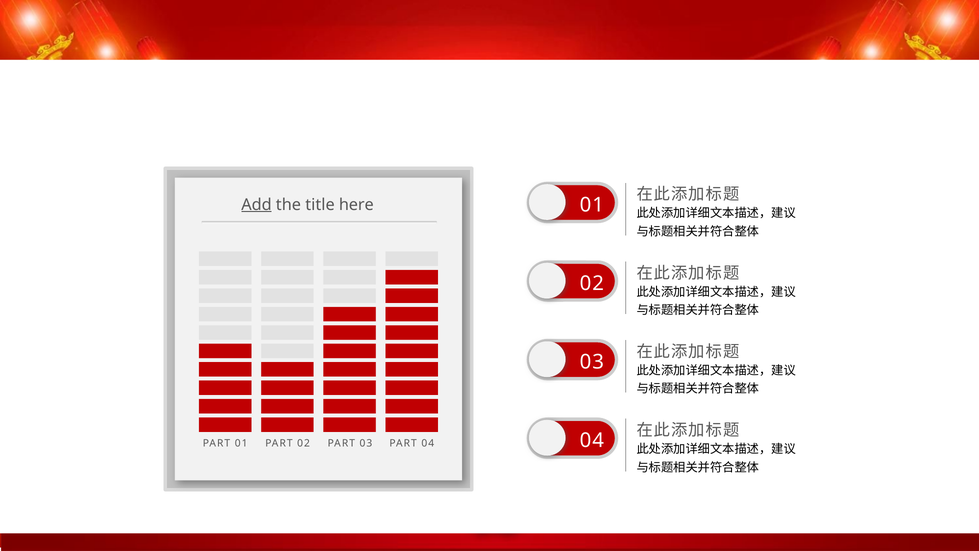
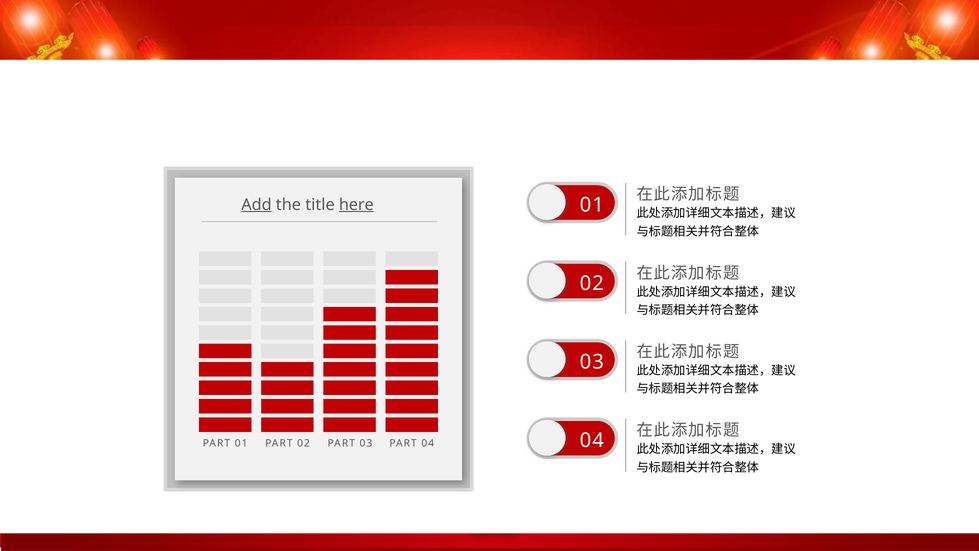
here underline: none -> present
